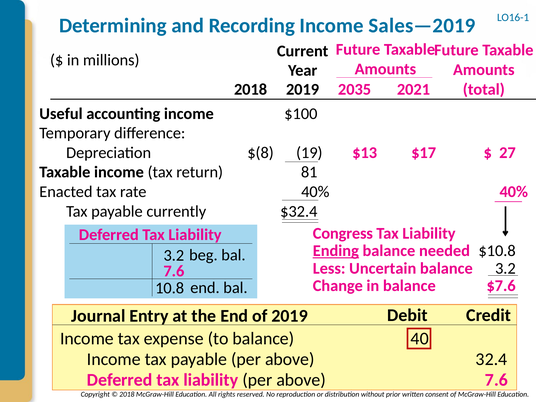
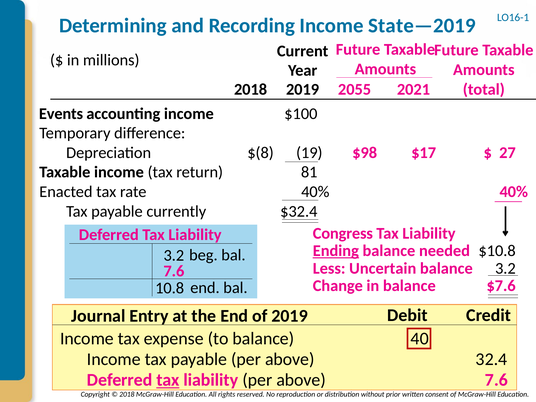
Sales—2019: Sales—2019 -> State—2019
2035: 2035 -> 2055
Useful: Useful -> Events
$13: $13 -> $98
tax at (168, 380) underline: none -> present
